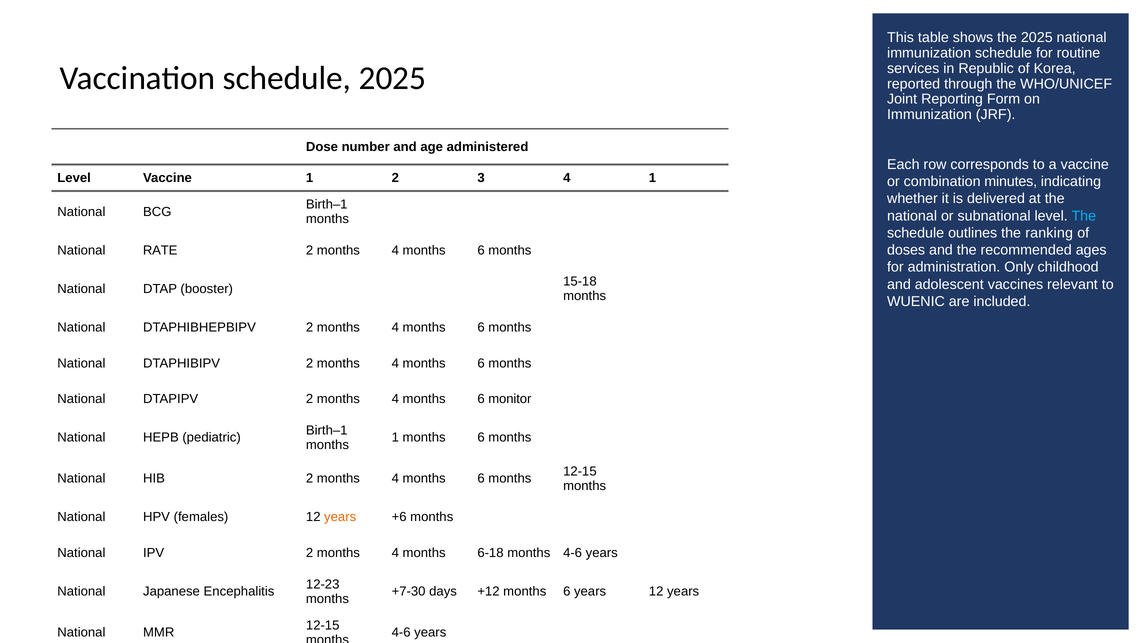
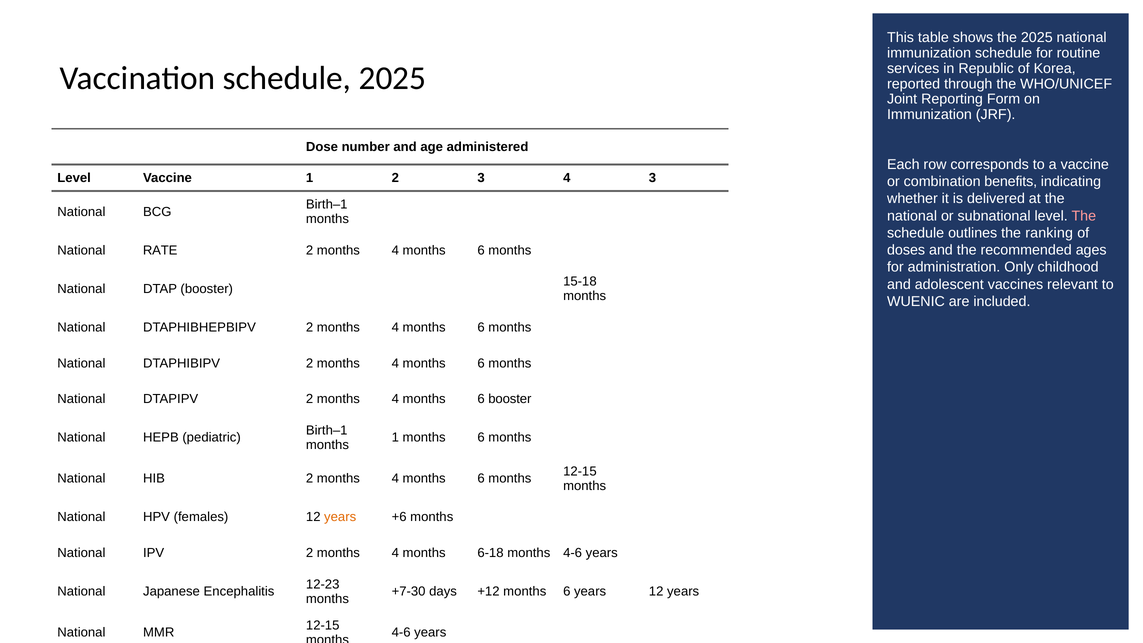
4 1: 1 -> 3
minutes: minutes -> benefits
The at (1084, 216) colour: light blue -> pink
6 monitor: monitor -> booster
